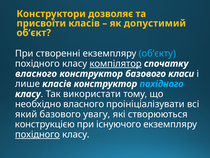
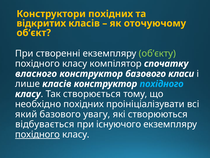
Конструктори дозволяє: дозволяє -> похідних
присвоїти: присвоїти -> відкритих
допустимий: допустимий -> оточуючому
об’єкту colour: light blue -> light green
компілятор underline: present -> none
використати: використати -> створюється
необхідно власного: власного -> похідних
конструкцією: конструкцією -> відбувається
